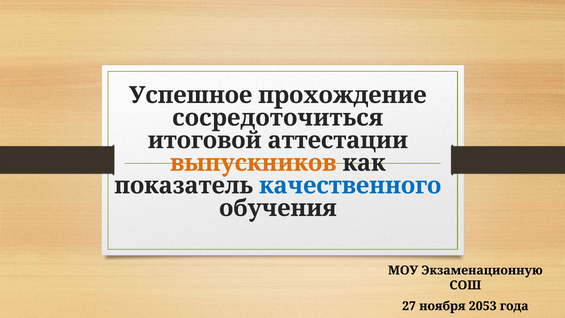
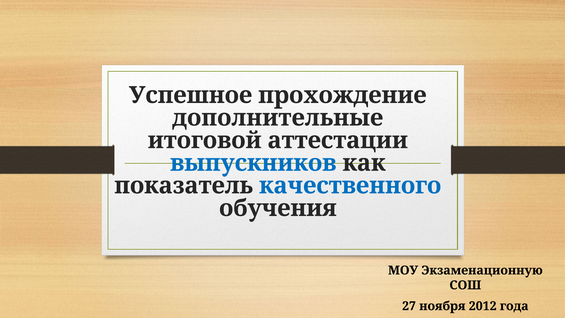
сосредоточиться: сосредоточиться -> дополнительные
выпускников colour: orange -> blue
2053: 2053 -> 2012
